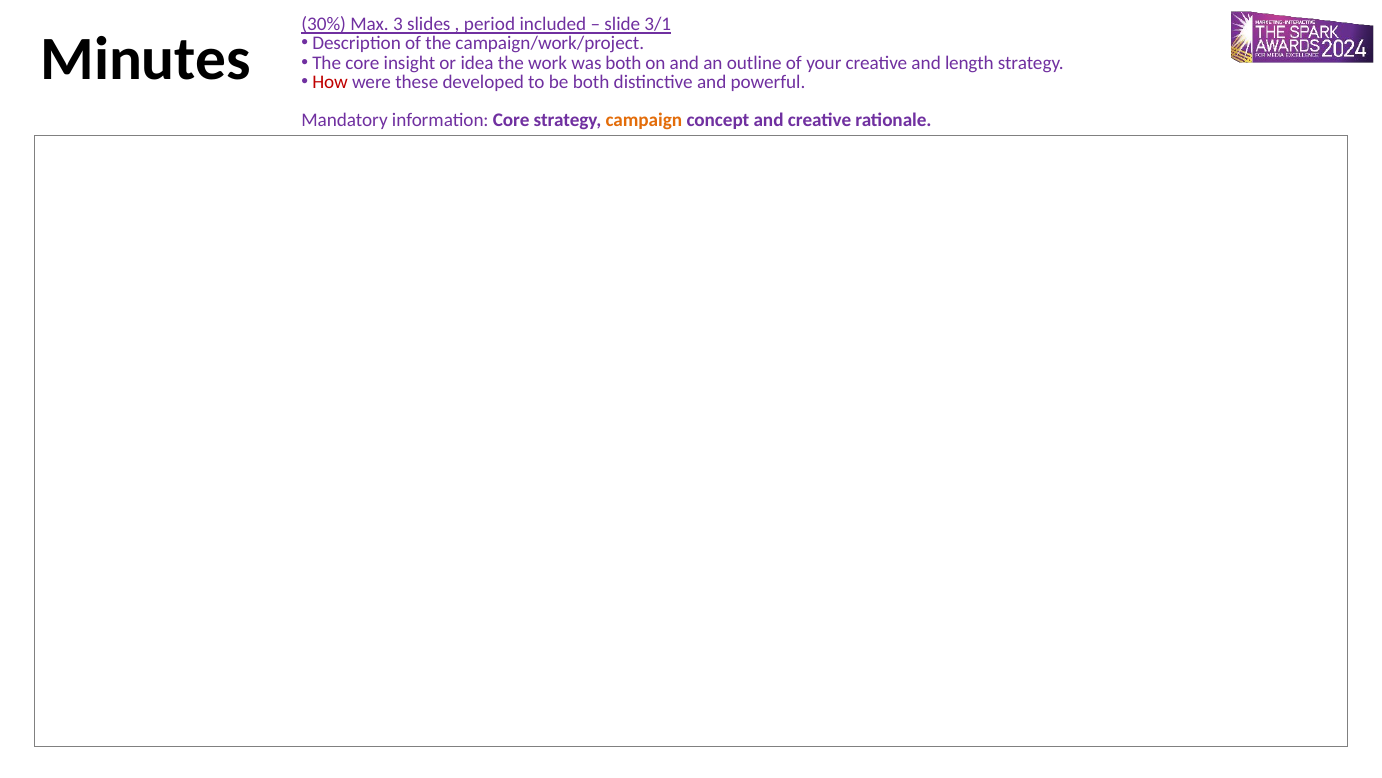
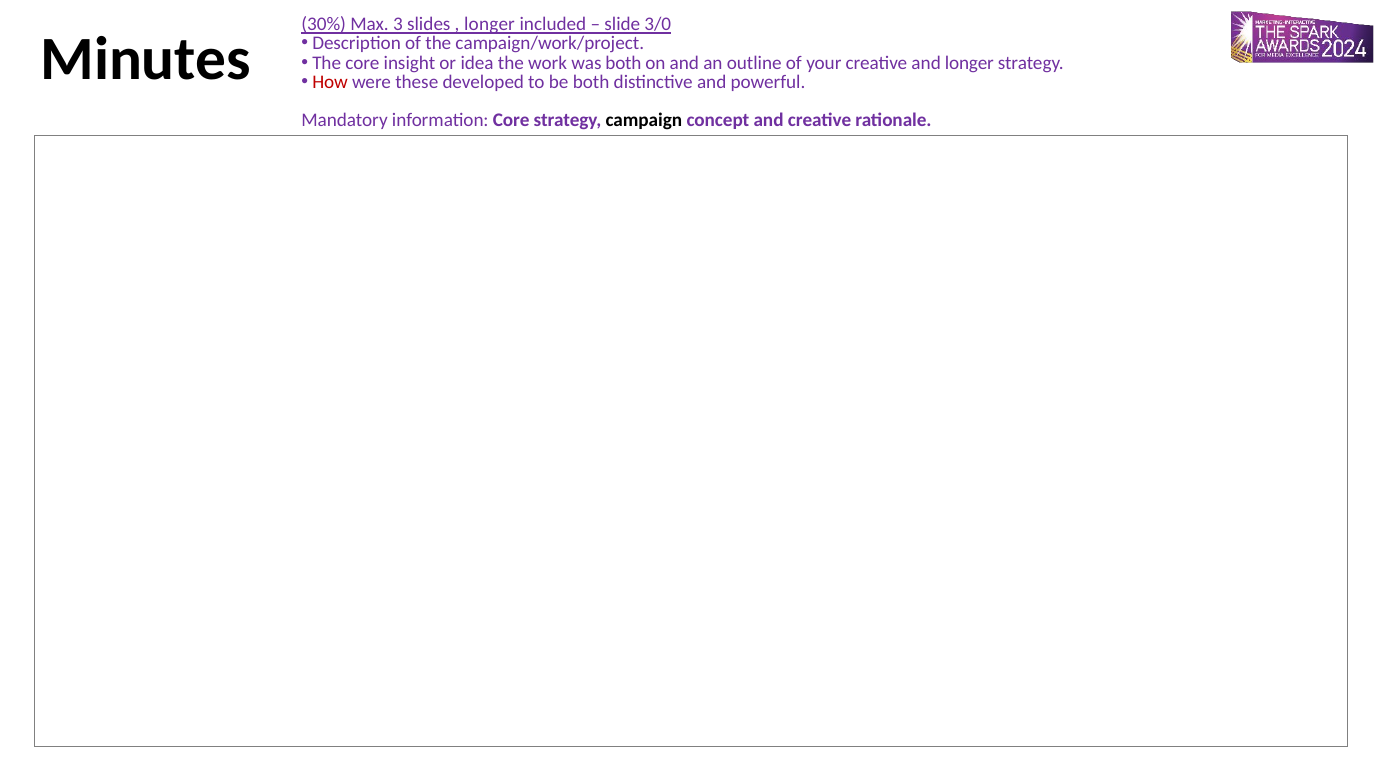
period at (490, 24): period -> longer
3/1: 3/1 -> 3/0
and length: length -> longer
campaign colour: orange -> black
